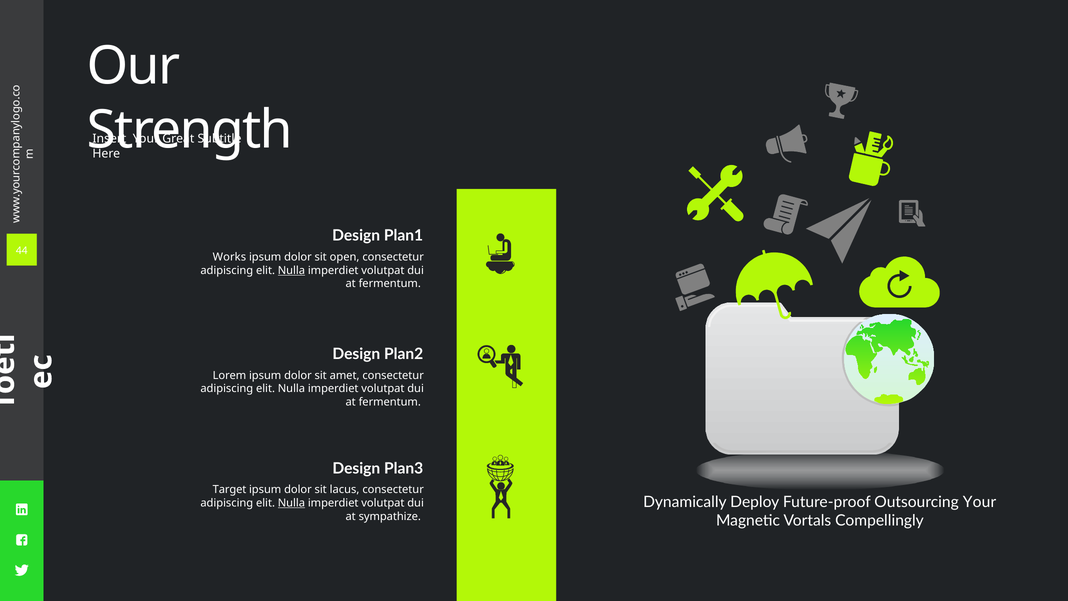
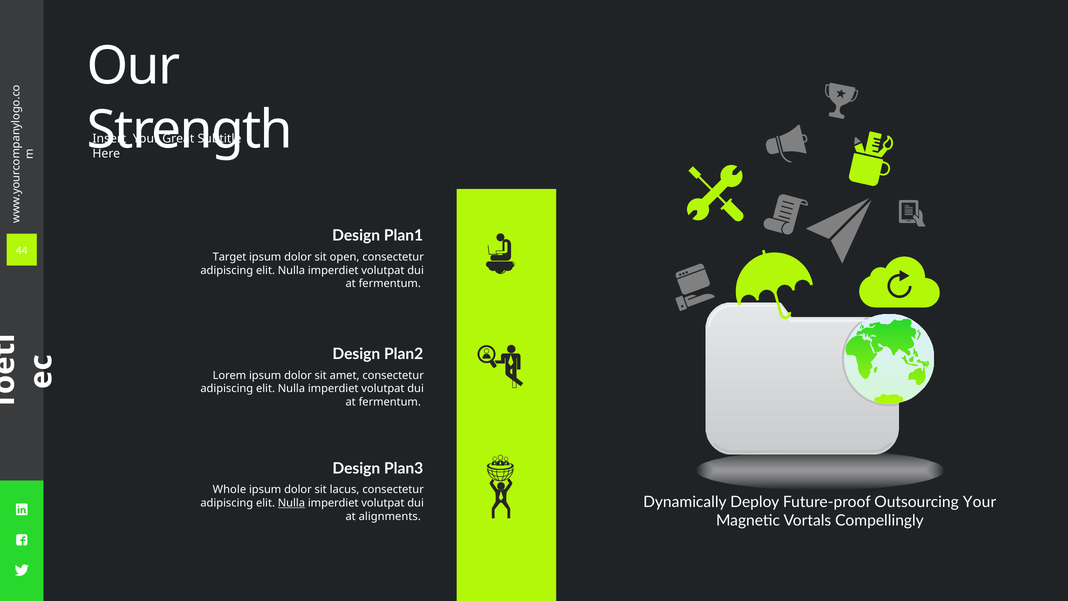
Works: Works -> Target
Nulla at (291, 270) underline: present -> none
Target: Target -> Whole
sympathize: sympathize -> alignments
